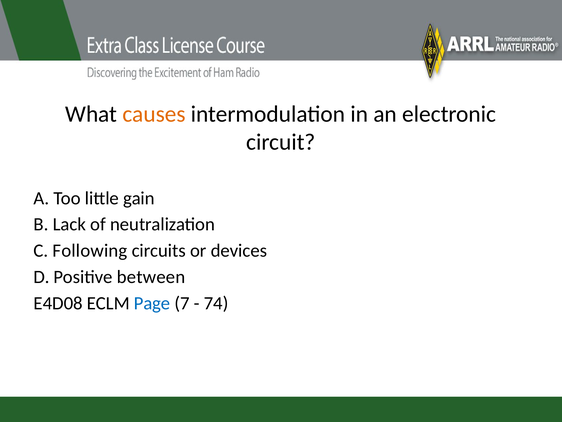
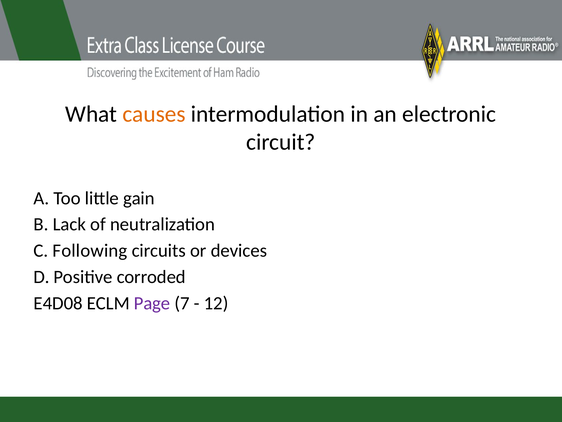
between: between -> corroded
Page colour: blue -> purple
74: 74 -> 12
